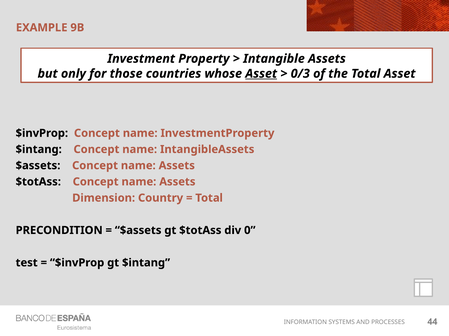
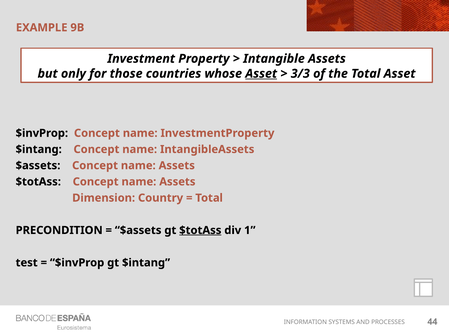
0/3: 0/3 -> 3/3
$totAss at (200, 231) underline: none -> present
0: 0 -> 1
